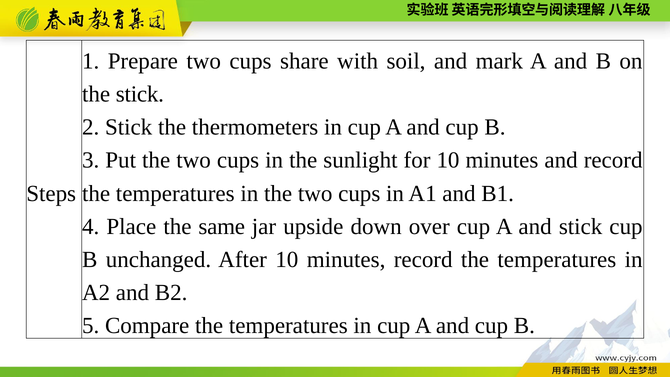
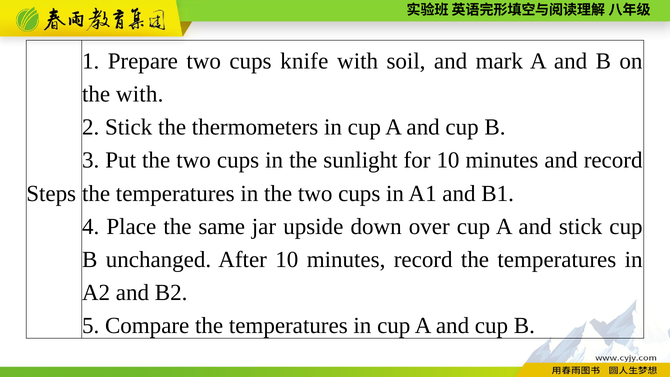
share: share -> knife
the stick: stick -> with
